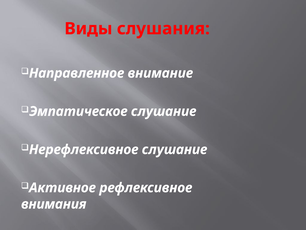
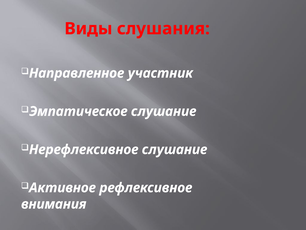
внимание: внимание -> участник
